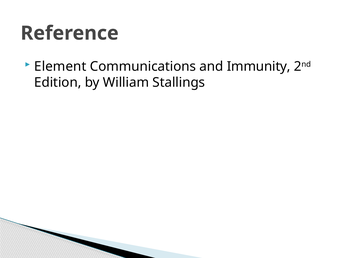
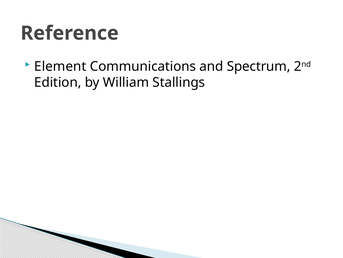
Immunity: Immunity -> Spectrum
